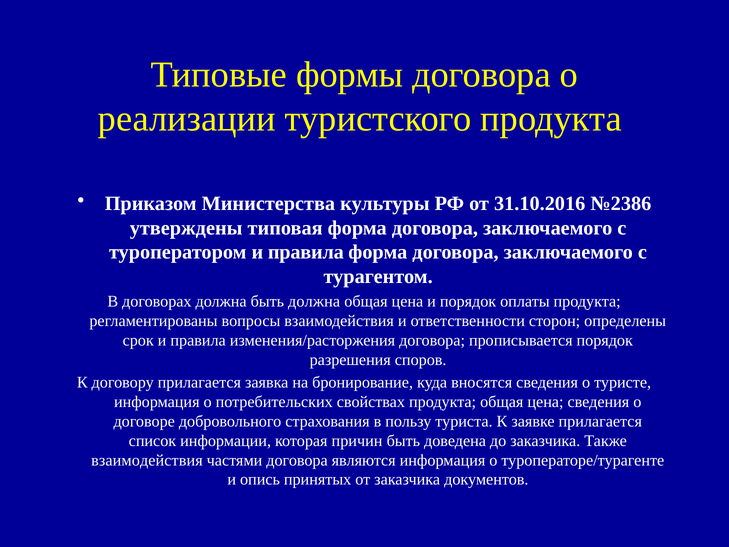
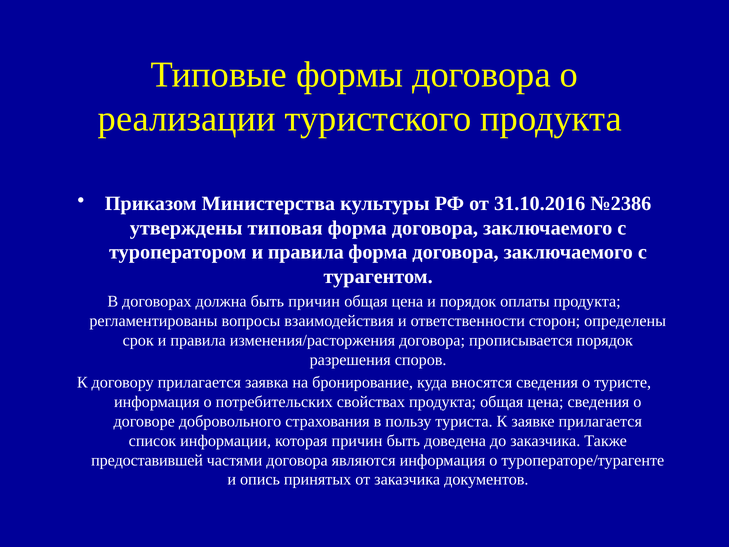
быть должна: должна -> причин
взаимодействия at (147, 460): взаимодействия -> предоставившей
